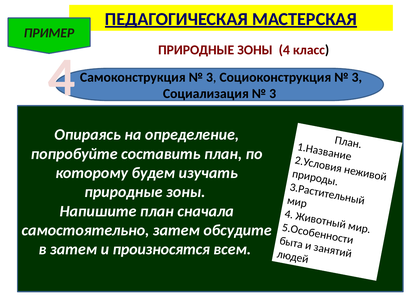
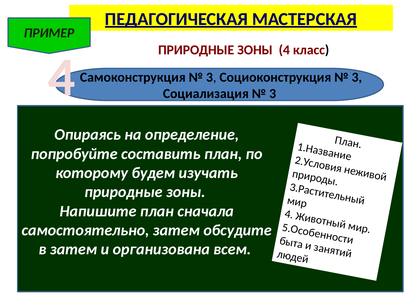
произносятся: произносятся -> организована
